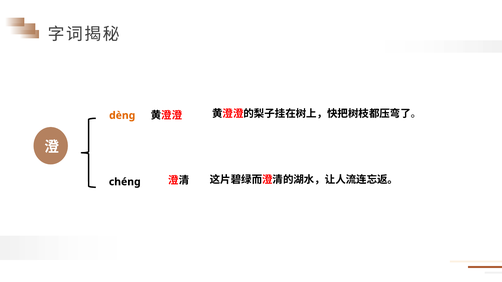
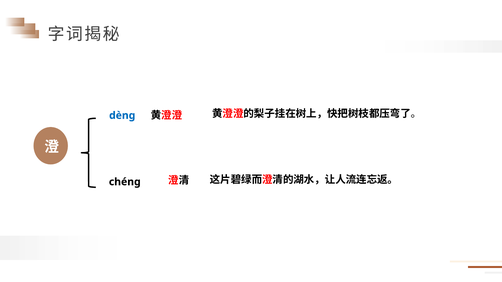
dèng colour: orange -> blue
